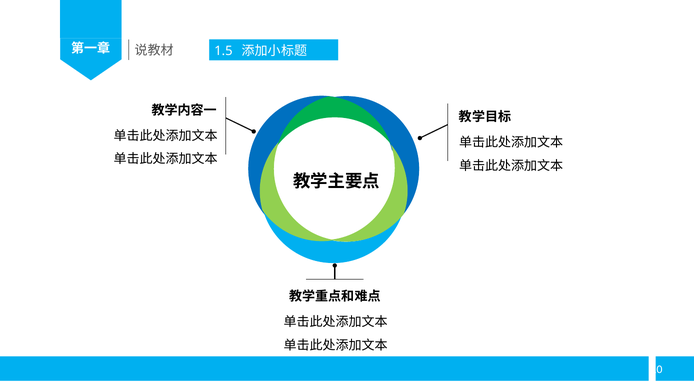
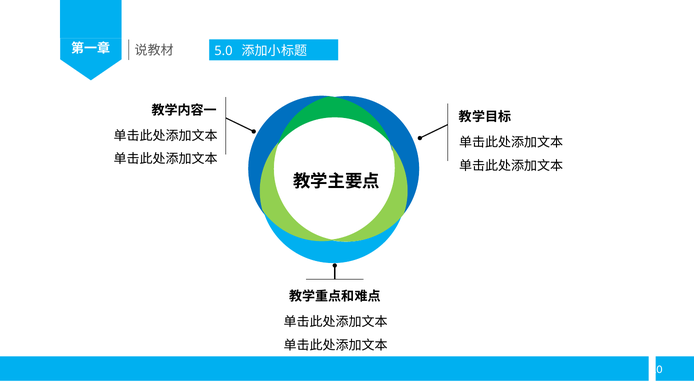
1.5: 1.5 -> 5.0
